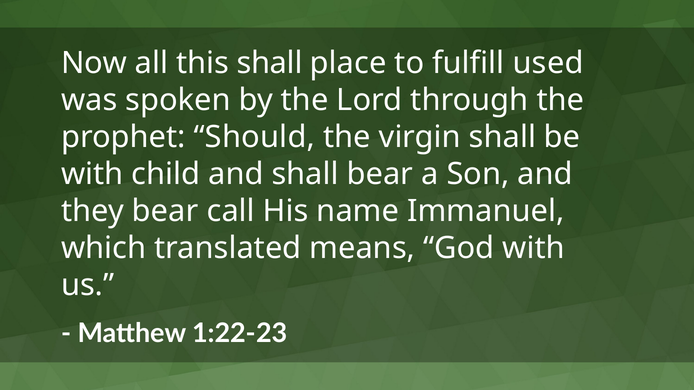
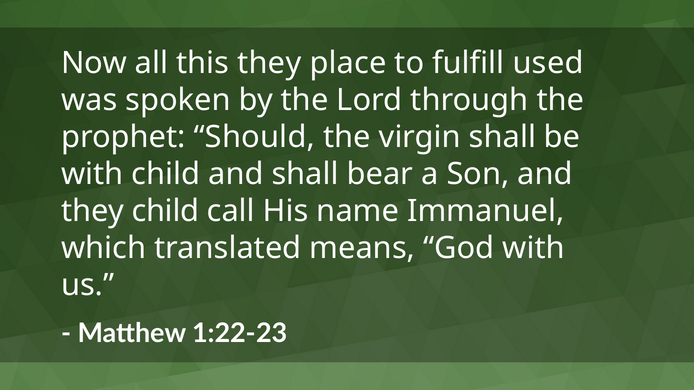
this shall: shall -> they
they bear: bear -> child
